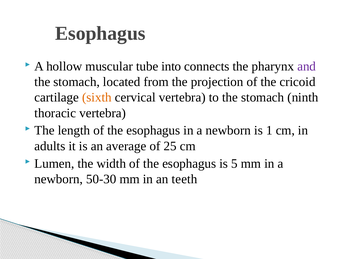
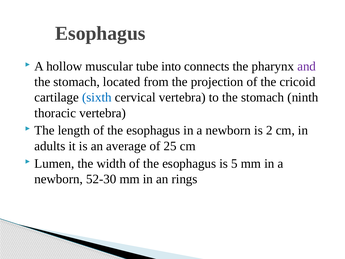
sixth colour: orange -> blue
1: 1 -> 2
50-30: 50-30 -> 52-30
teeth: teeth -> rings
